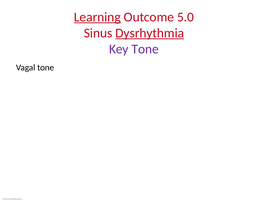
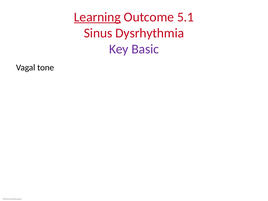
5.0: 5.0 -> 5.1
Dysrhythmia underline: present -> none
Key Tone: Tone -> Basic
